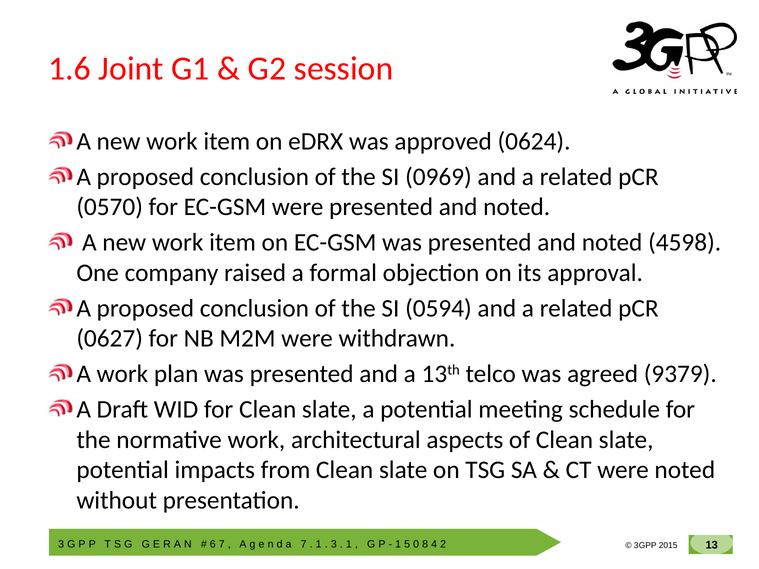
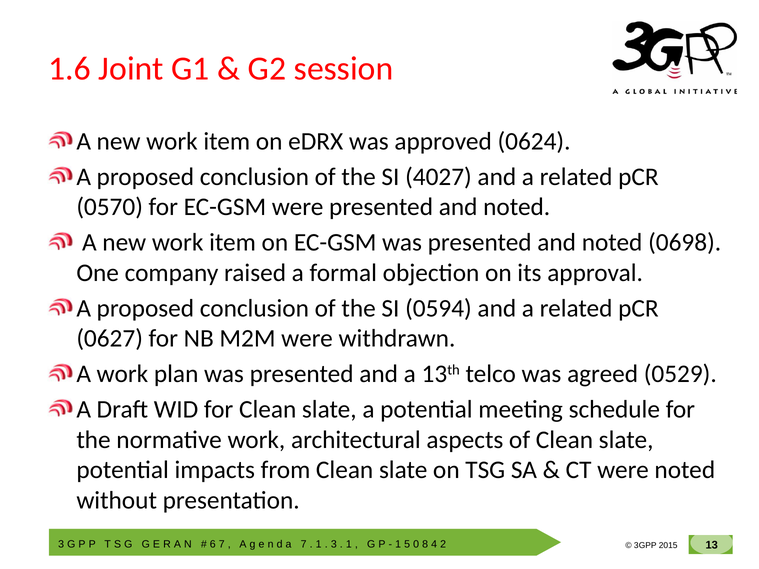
0969: 0969 -> 4027
4598: 4598 -> 0698
9379: 9379 -> 0529
